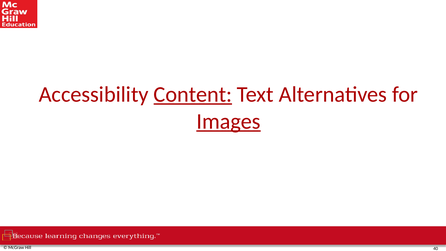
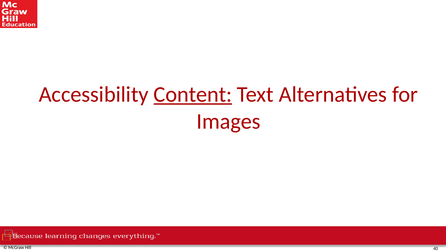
Images underline: present -> none
